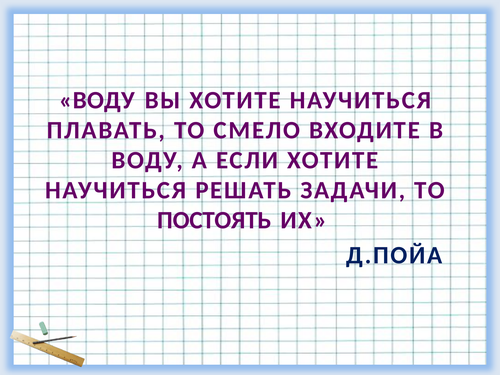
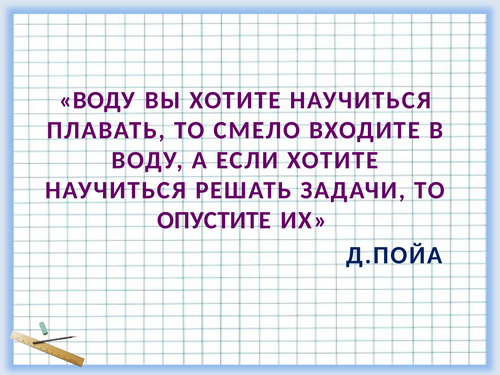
ПОСТОЯТЬ: ПОСТОЯТЬ -> ОПУСТИТЕ
